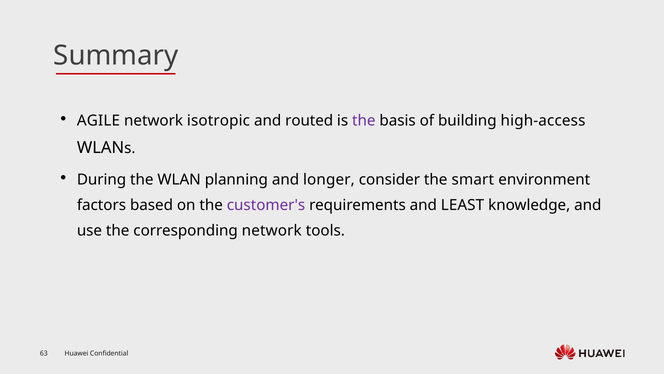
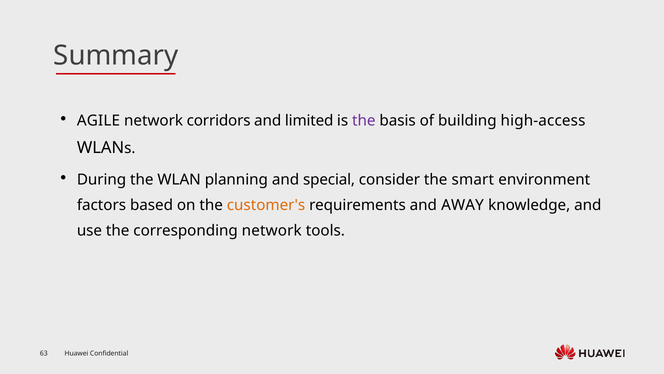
isotropic: isotropic -> corridors
routed: routed -> limited
longer: longer -> special
customer's colour: purple -> orange
LEAST: LEAST -> AWAY
